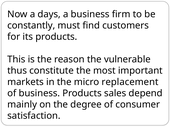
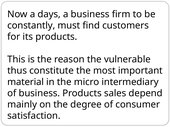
markets: markets -> material
replacement: replacement -> intermediary
